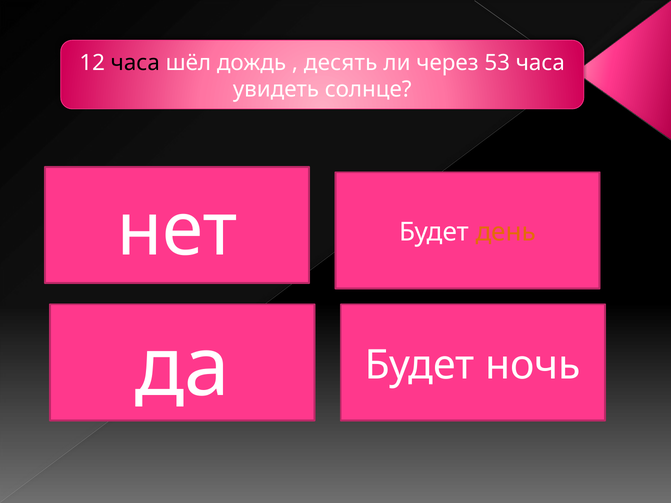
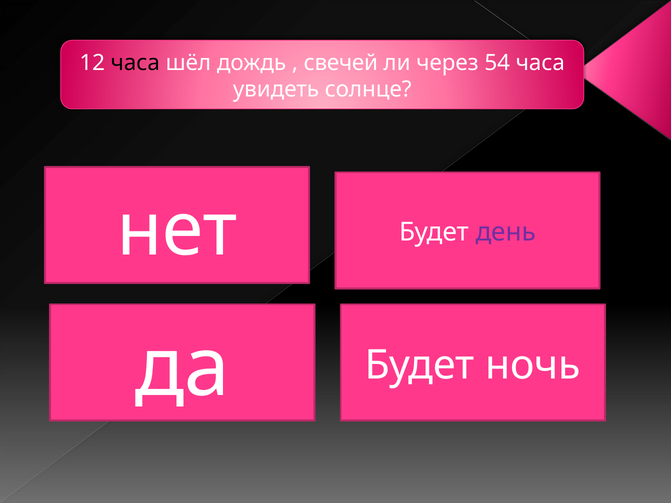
десять: десять -> свечей
53: 53 -> 54
день colour: orange -> purple
